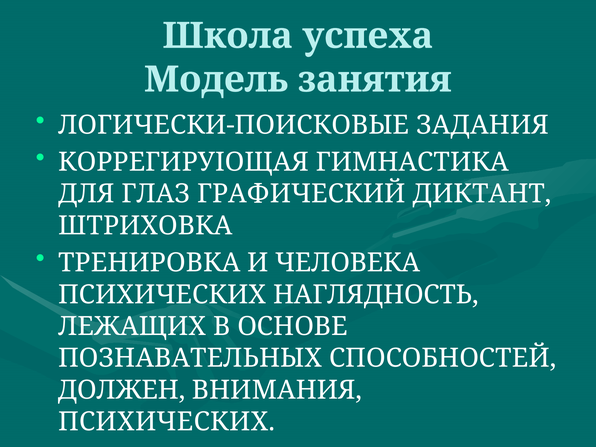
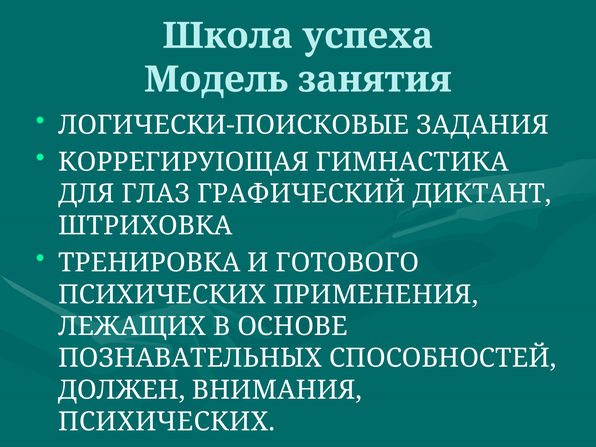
ЧЕЛОВЕКА: ЧЕЛОВЕКА -> ГОТОВОГО
НАГЛЯДНОСТЬ: НАГЛЯДНОСТЬ -> ПРИМЕНЕНИЯ
